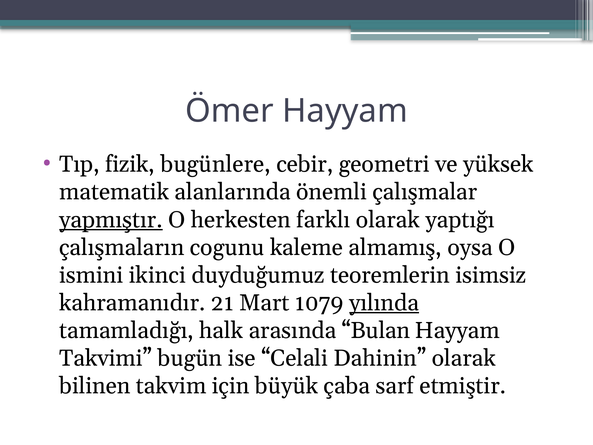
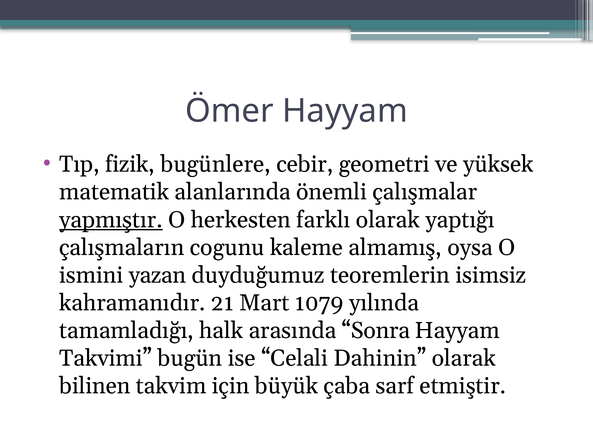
ikinci: ikinci -> yazan
yılında underline: present -> none
Bulan: Bulan -> Sonra
